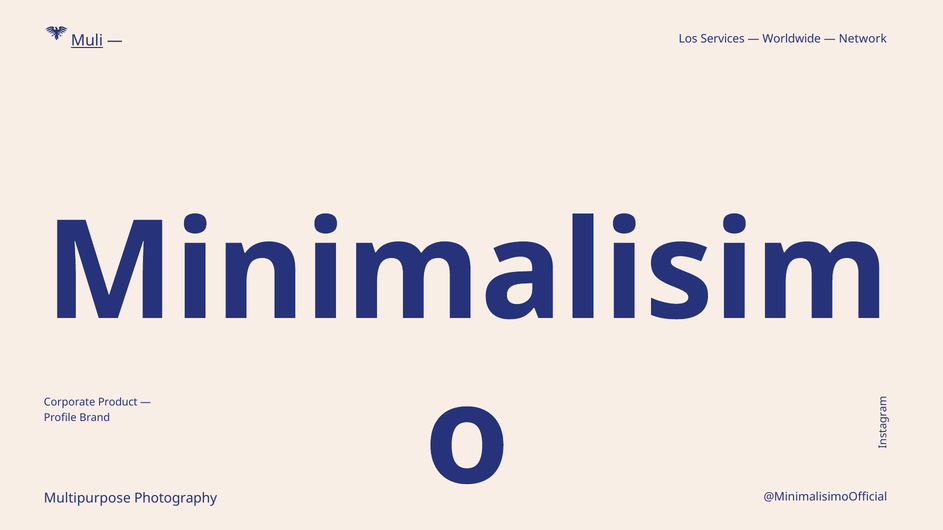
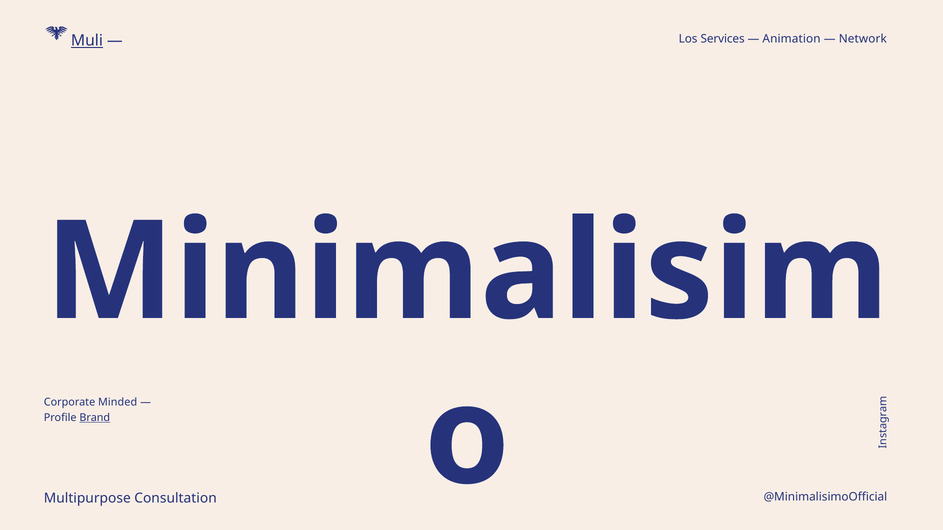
Worldwide: Worldwide -> Animation
Product: Product -> Minded
Brand underline: none -> present
Photography: Photography -> Consultation
